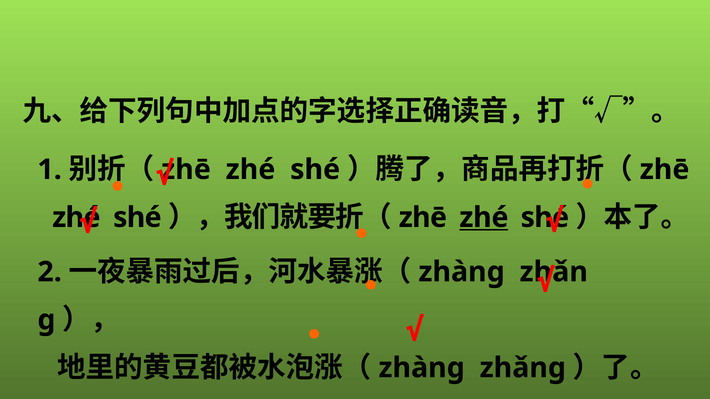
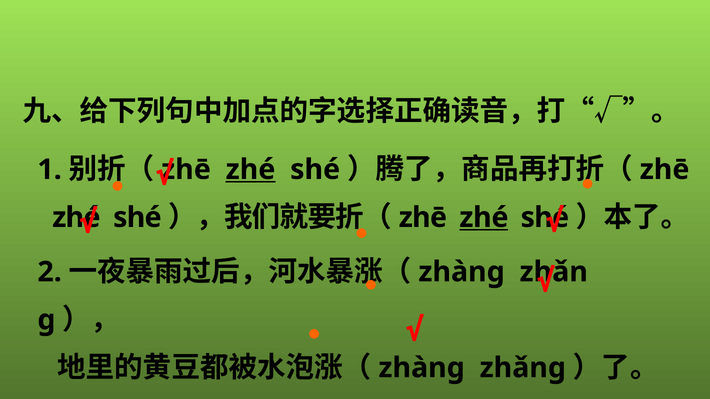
zhé at (250, 170) underline: none -> present
